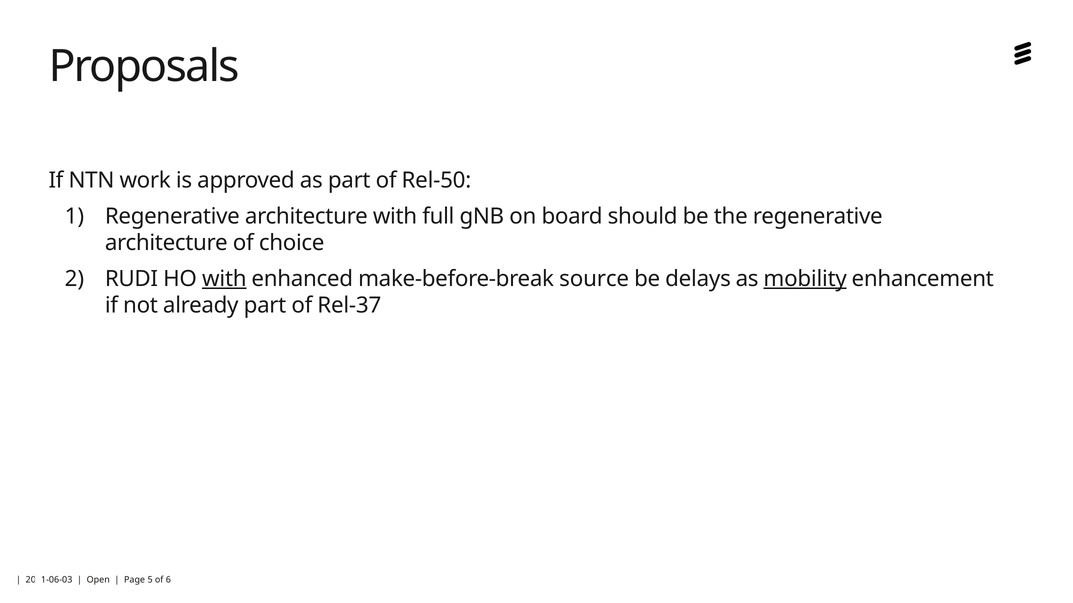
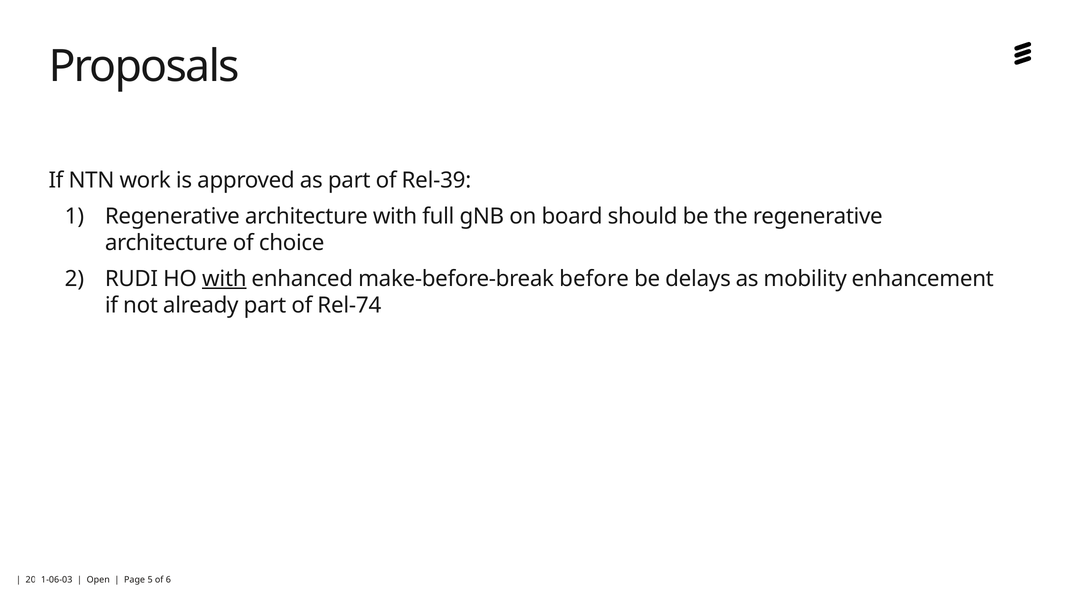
Rel-50: Rel-50 -> Rel-39
source: source -> before
mobility underline: present -> none
Rel-37: Rel-37 -> Rel-74
